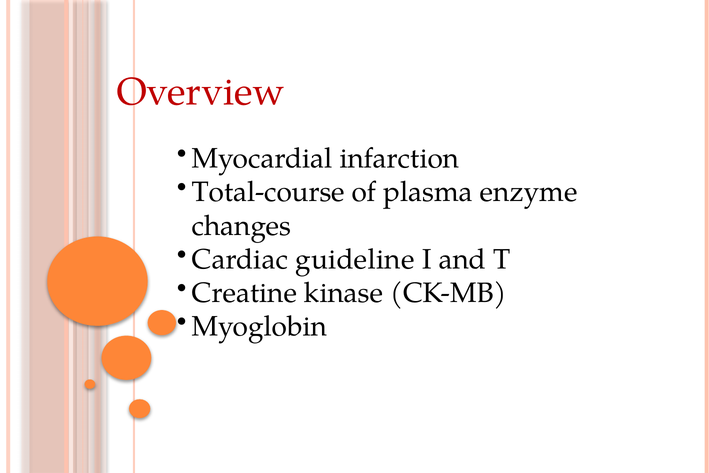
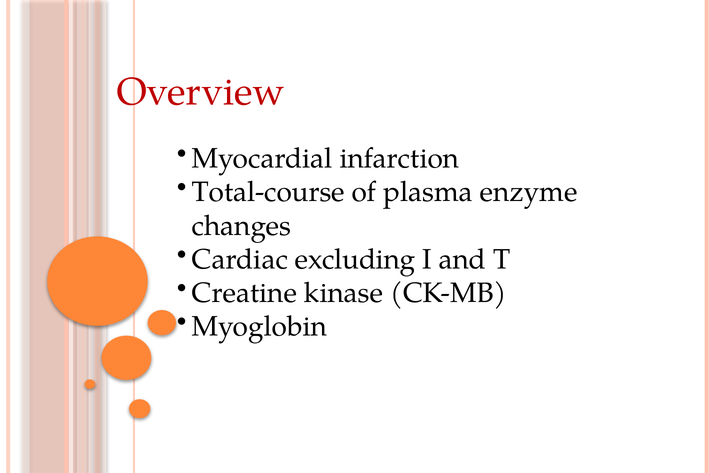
guideline: guideline -> excluding
